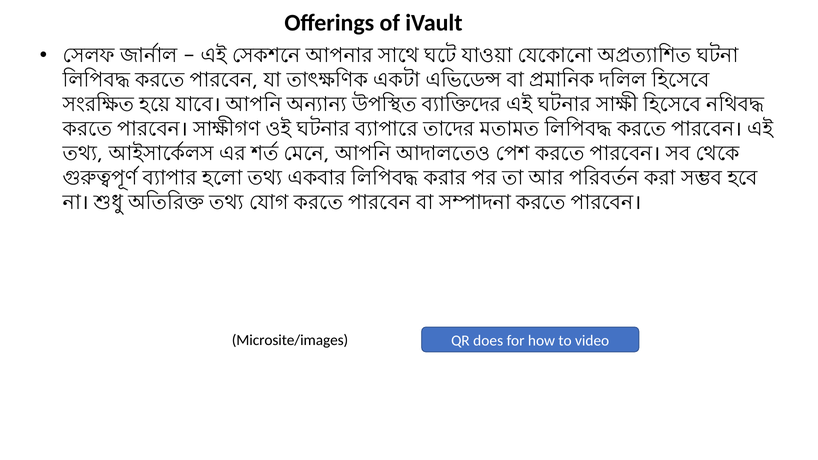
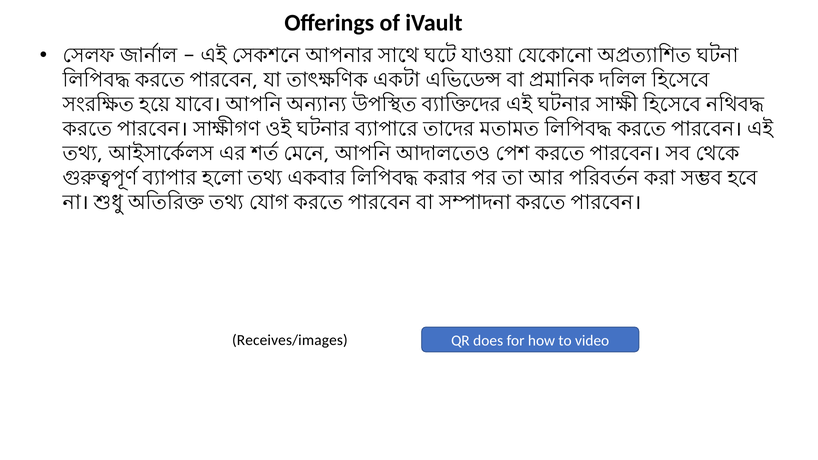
Microsite/images: Microsite/images -> Receives/images
